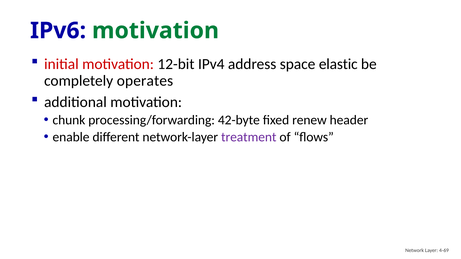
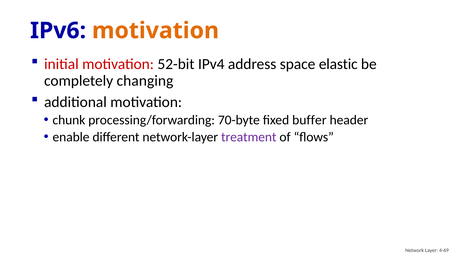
motivation at (156, 31) colour: green -> orange
12-bit: 12-bit -> 52-bit
operates: operates -> changing
42-byte: 42-byte -> 70-byte
renew: renew -> buffer
